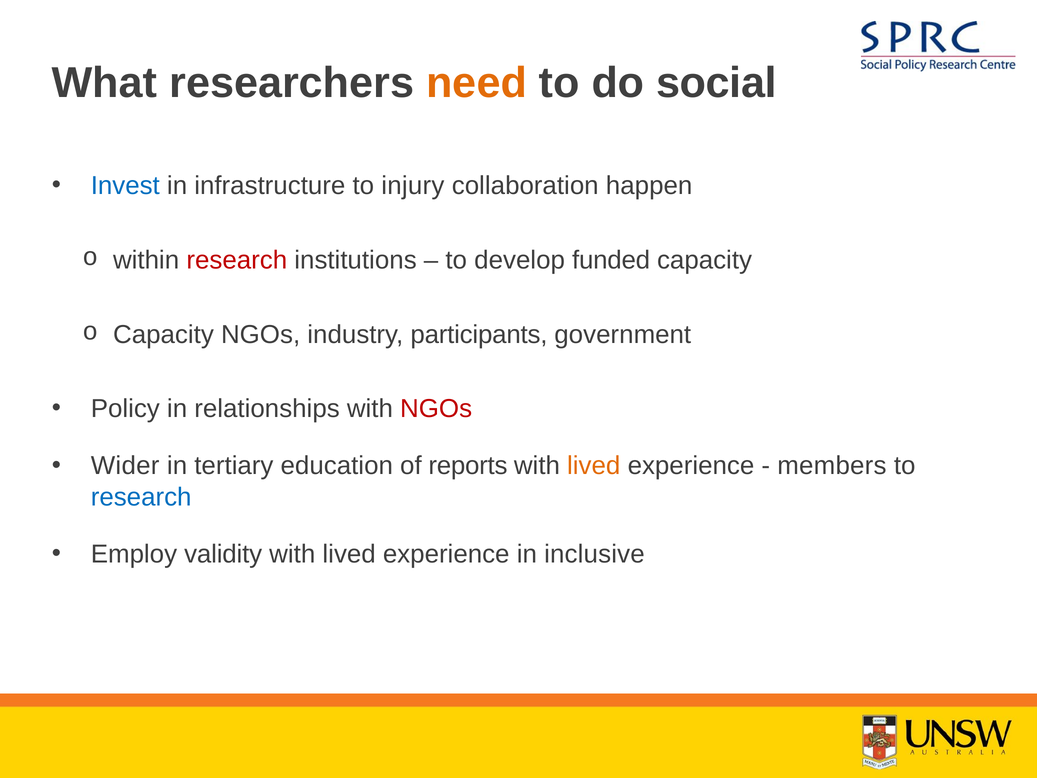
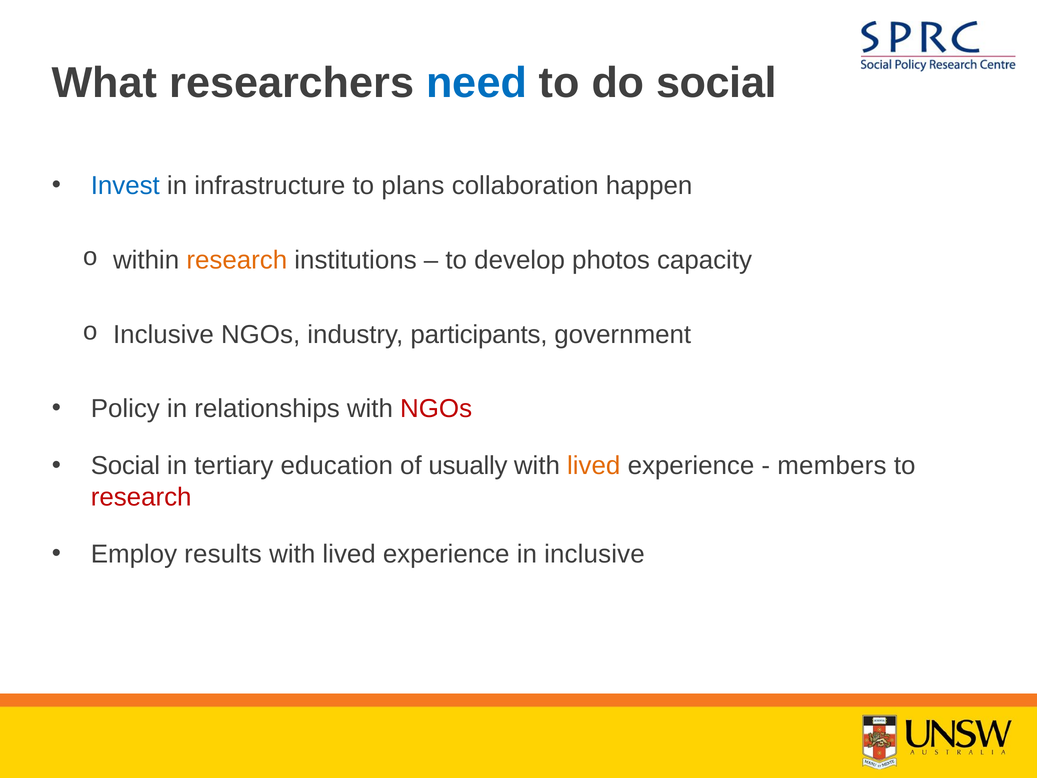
need colour: orange -> blue
injury: injury -> plans
research at (237, 260) colour: red -> orange
funded: funded -> photos
Capacity at (163, 334): Capacity -> Inclusive
Wider at (125, 466): Wider -> Social
reports: reports -> usually
research at (141, 497) colour: blue -> red
validity: validity -> results
